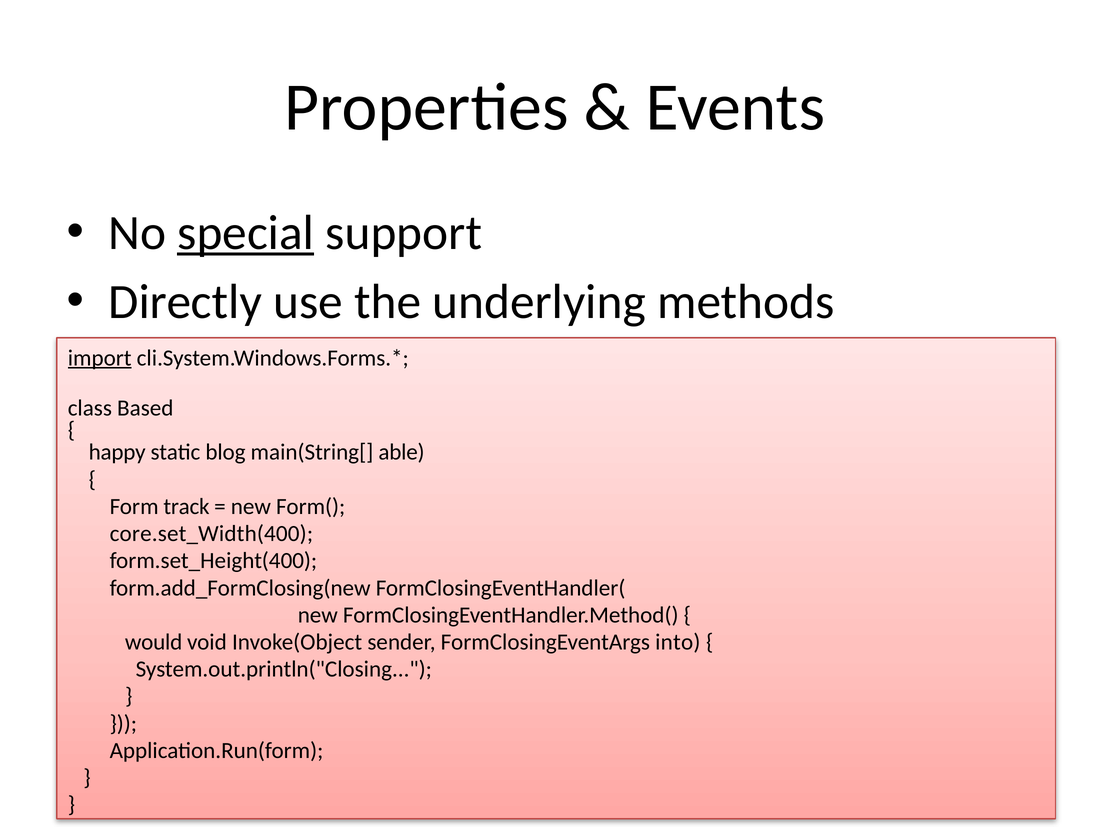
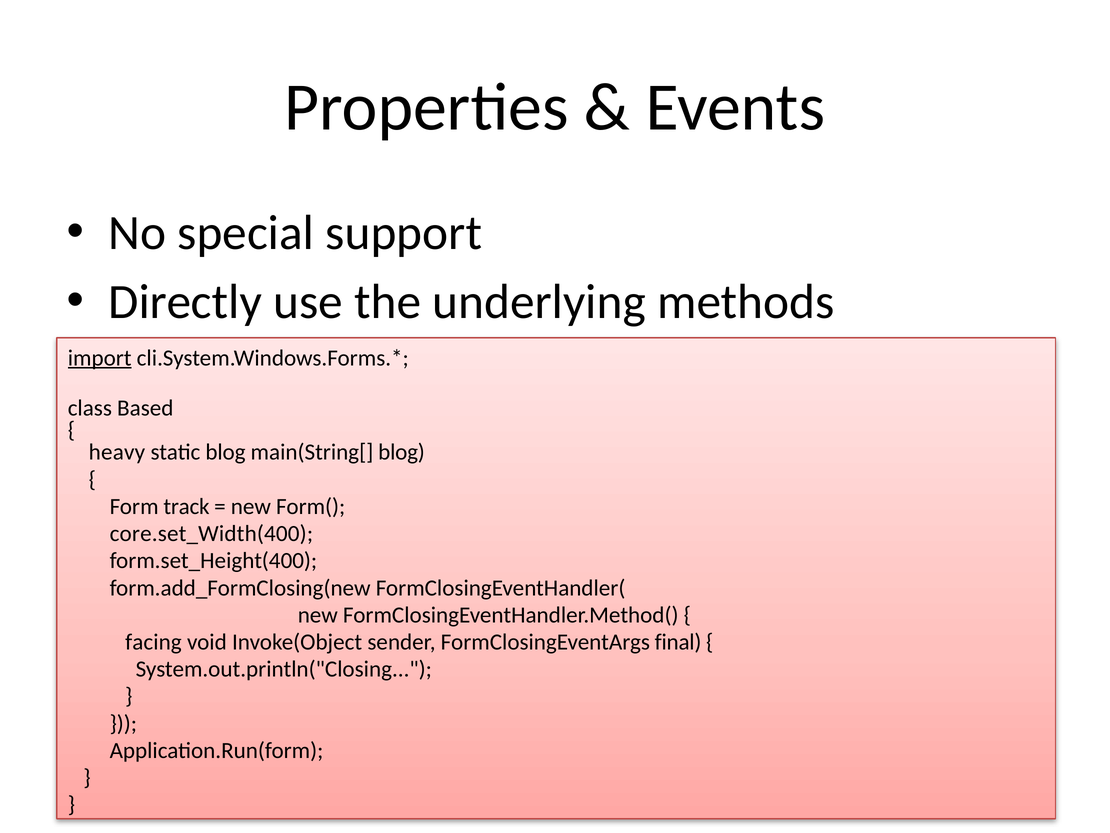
special underline: present -> none
happy: happy -> heavy
main(String[ able: able -> blog
would: would -> facing
into: into -> final
